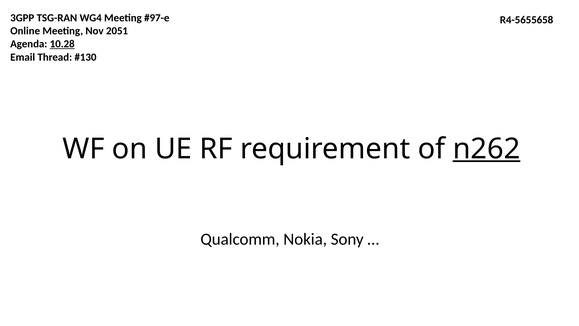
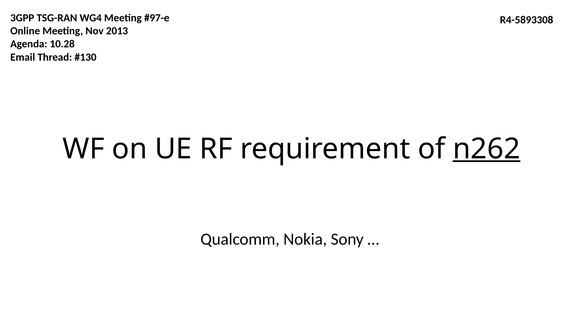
R4-5655658: R4-5655658 -> R4-5893308
2051: 2051 -> 2013
10.28 underline: present -> none
